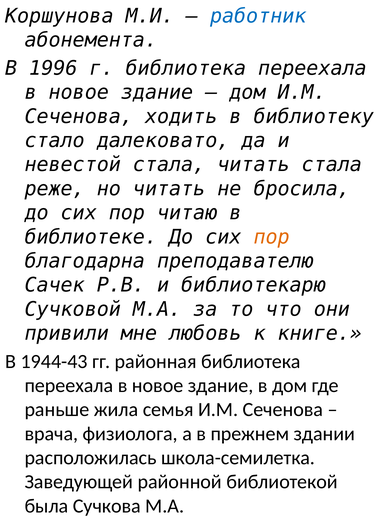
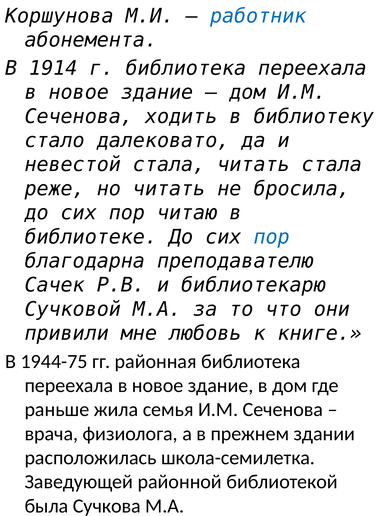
1996: 1996 -> 1914
пор at (272, 237) colour: orange -> blue
1944-43: 1944-43 -> 1944-75
